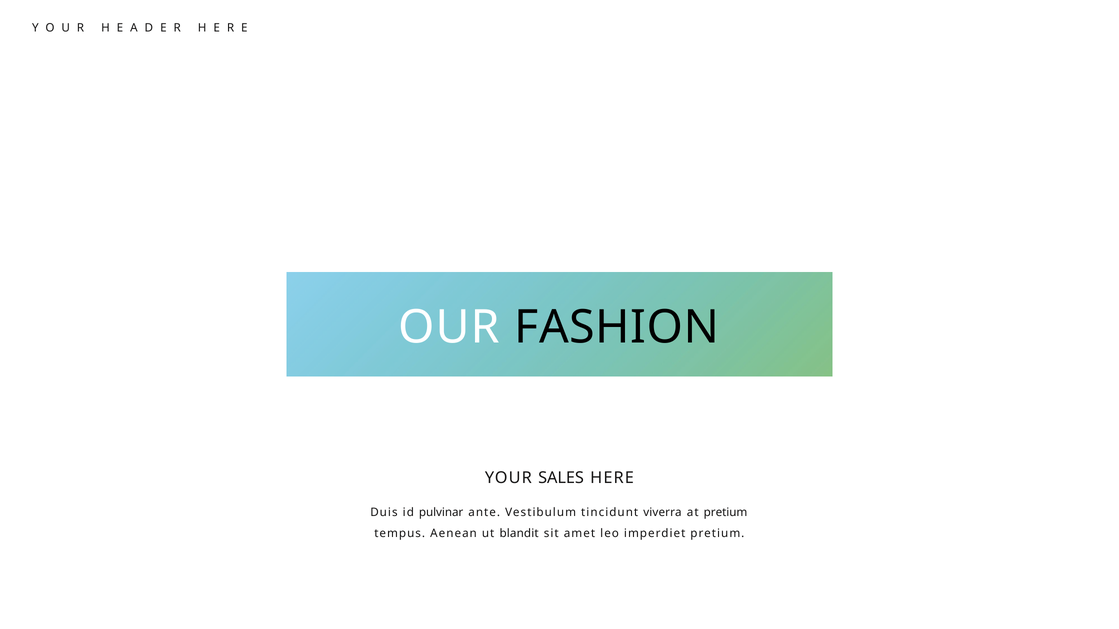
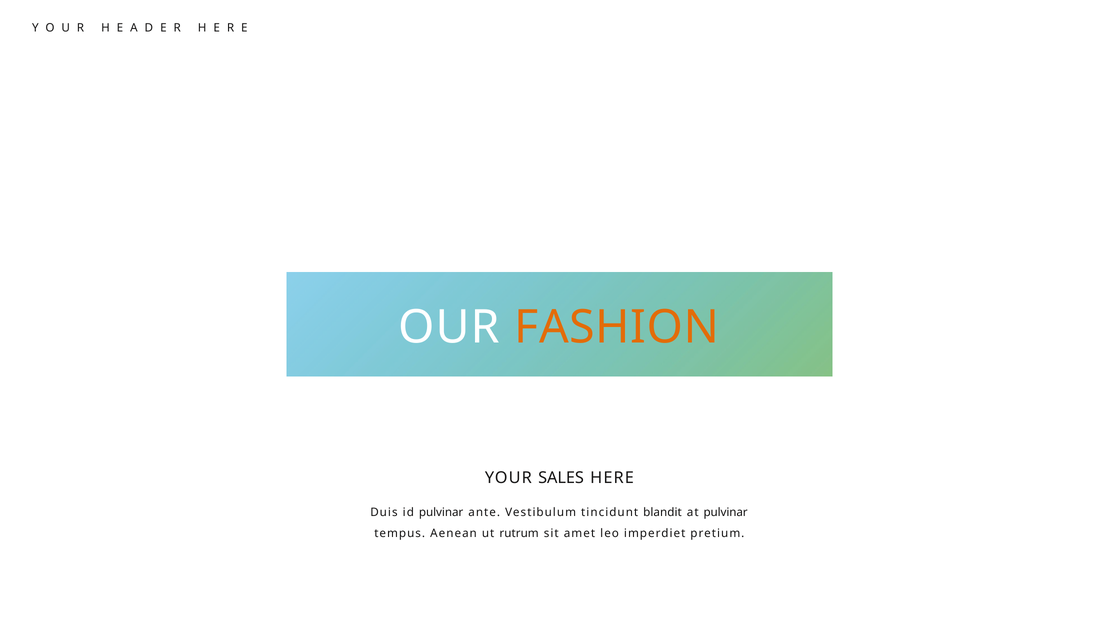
FASHION colour: black -> orange
viverra: viverra -> blandit
at pretium: pretium -> pulvinar
blandit: blandit -> rutrum
